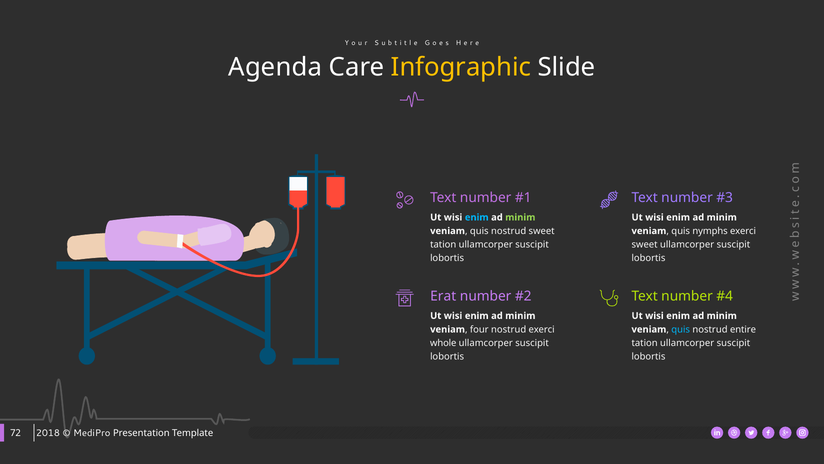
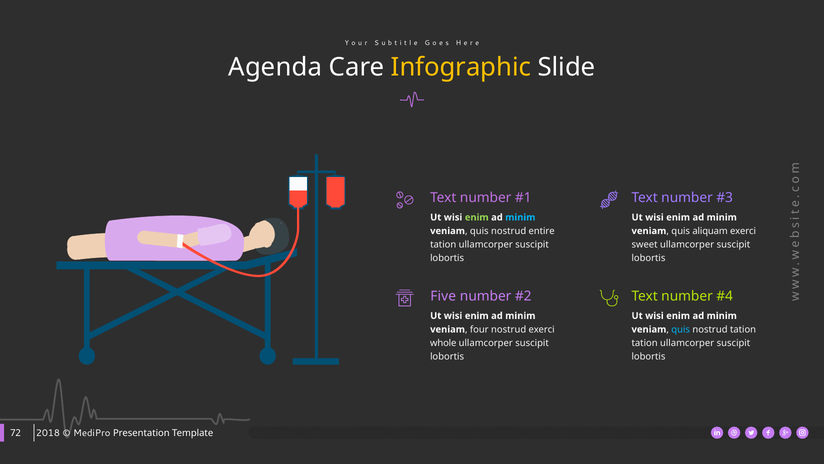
enim at (477, 217) colour: light blue -> light green
minim at (520, 217) colour: light green -> light blue
nostrud sweet: sweet -> entire
nymphs: nymphs -> aliquam
Erat: Erat -> Five
nostrud entire: entire -> tation
